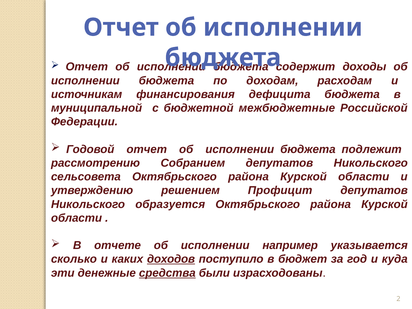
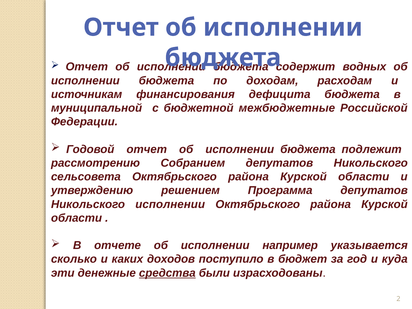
доходы: доходы -> водных
Профицит: Профицит -> Программа
Никольского образуется: образуется -> исполнении
доходов underline: present -> none
